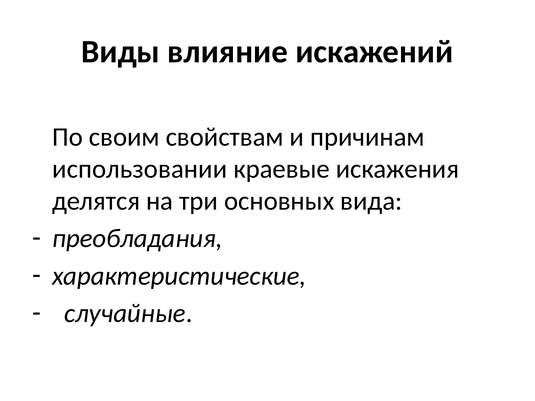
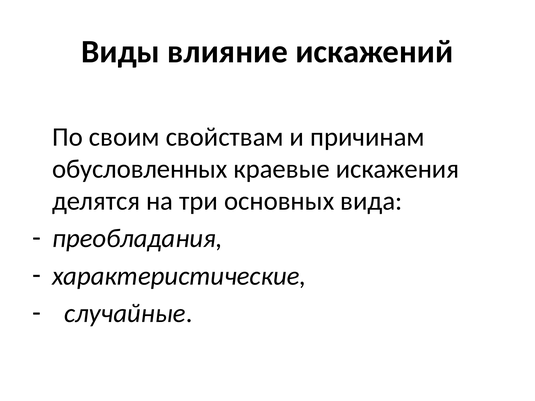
использовании: использовании -> обусловленных
